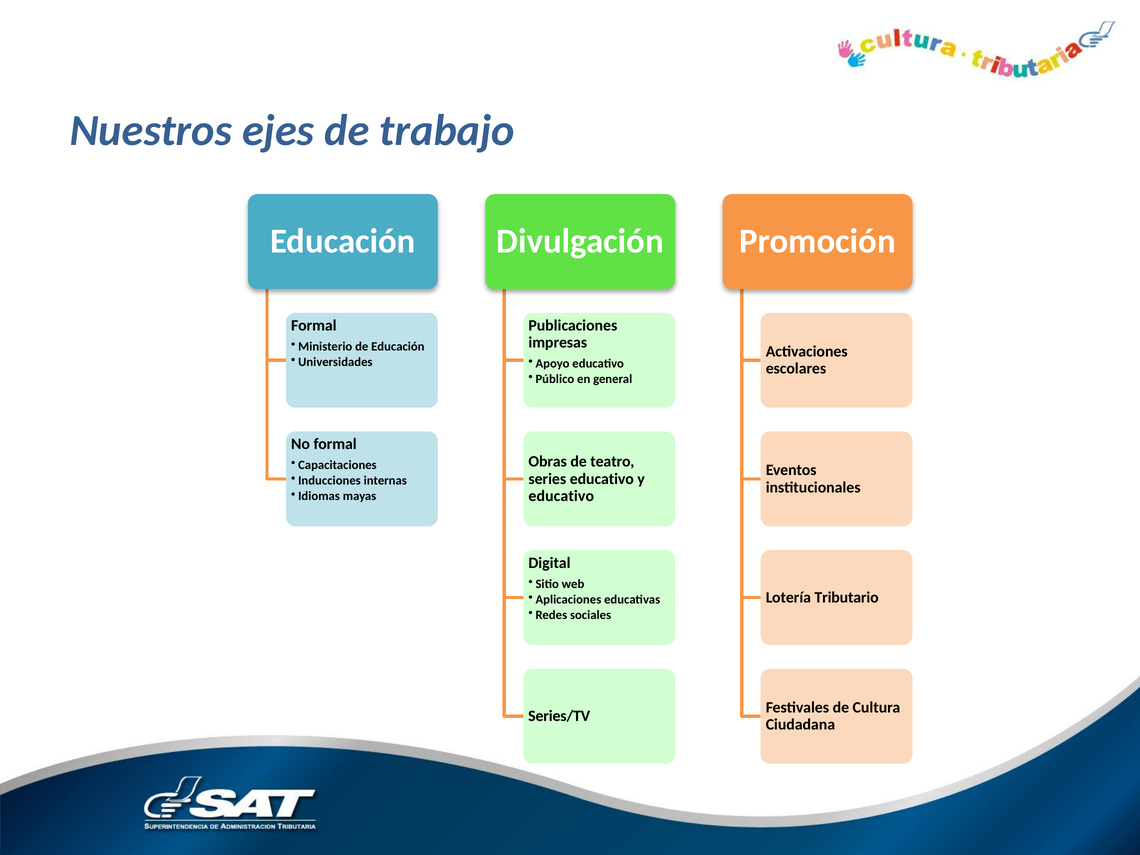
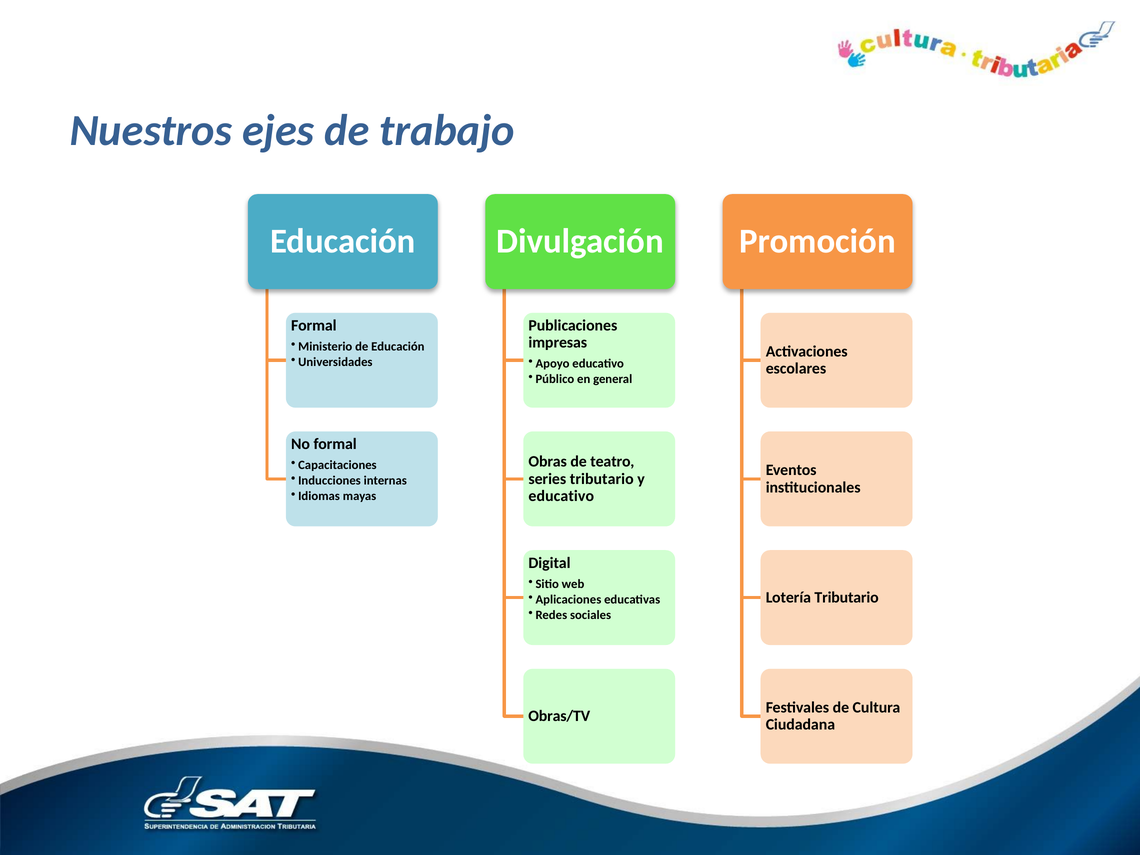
series educativo: educativo -> tributario
Series/TV: Series/TV -> Obras/TV
